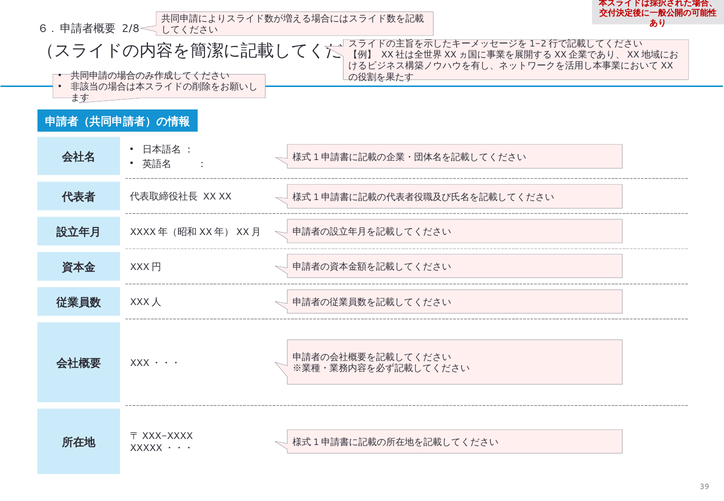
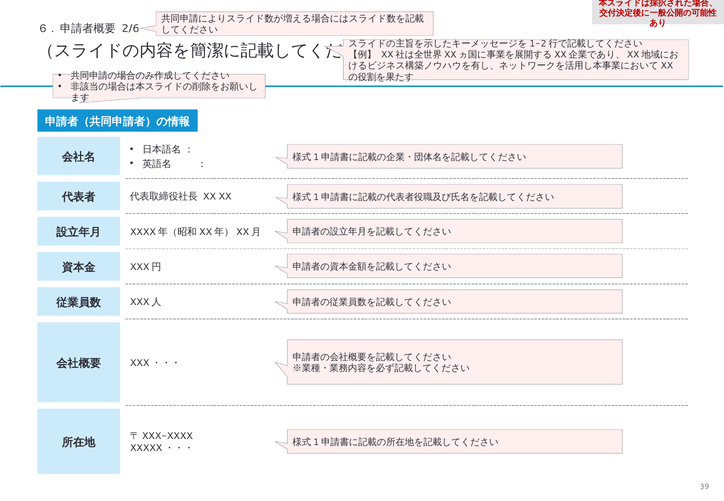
2/8: 2/8 -> 2/6
